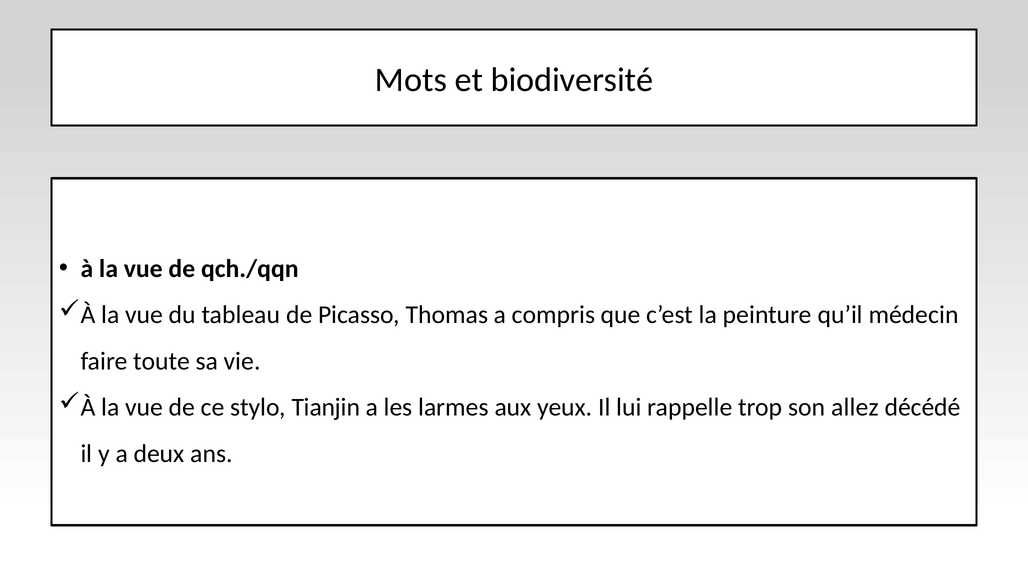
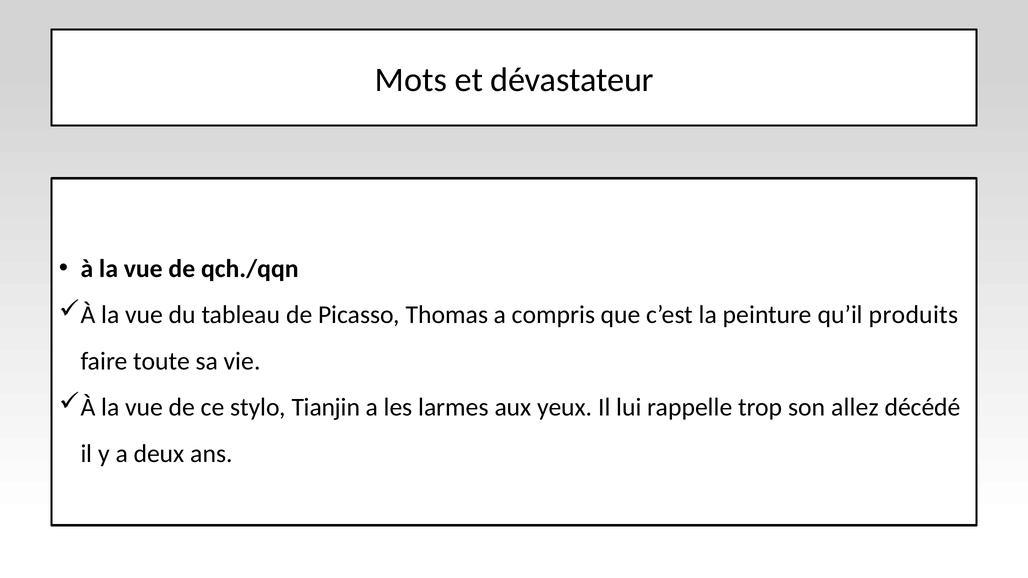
biodiversité: biodiversité -> dévastateur
médecin: médecin -> produits
